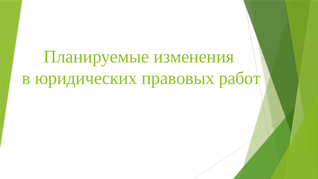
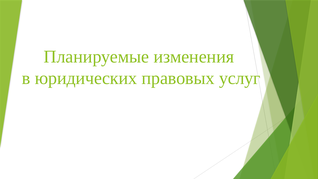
работ: работ -> услуг
